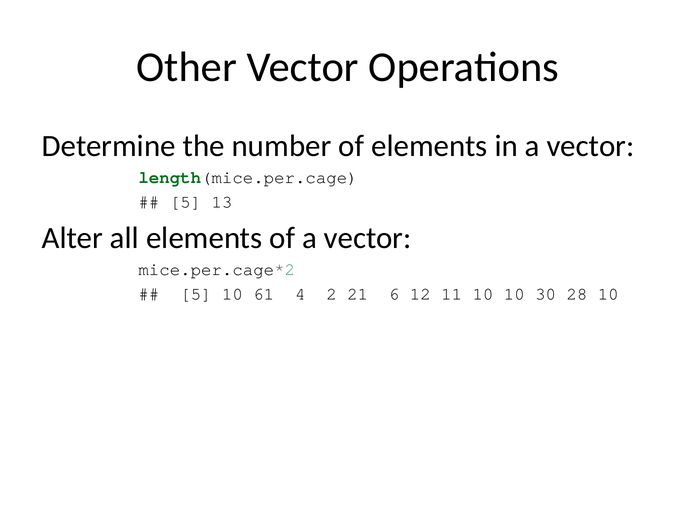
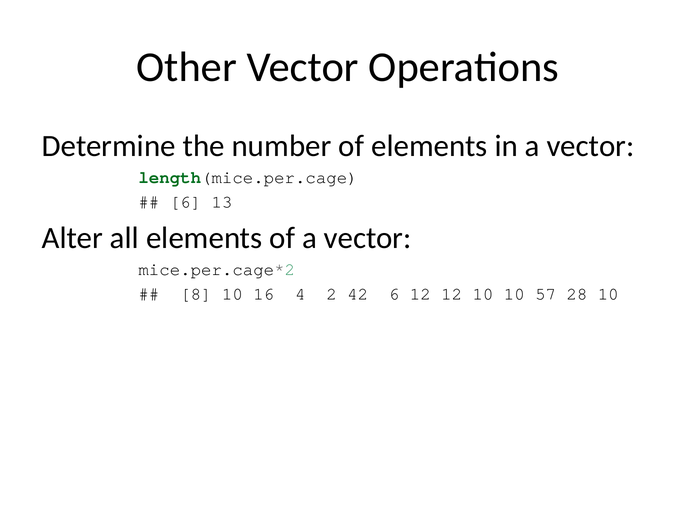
5 at (185, 202): 5 -> 6
5 at (196, 294): 5 -> 8
61: 61 -> 16
21: 21 -> 42
12 11: 11 -> 12
30: 30 -> 57
